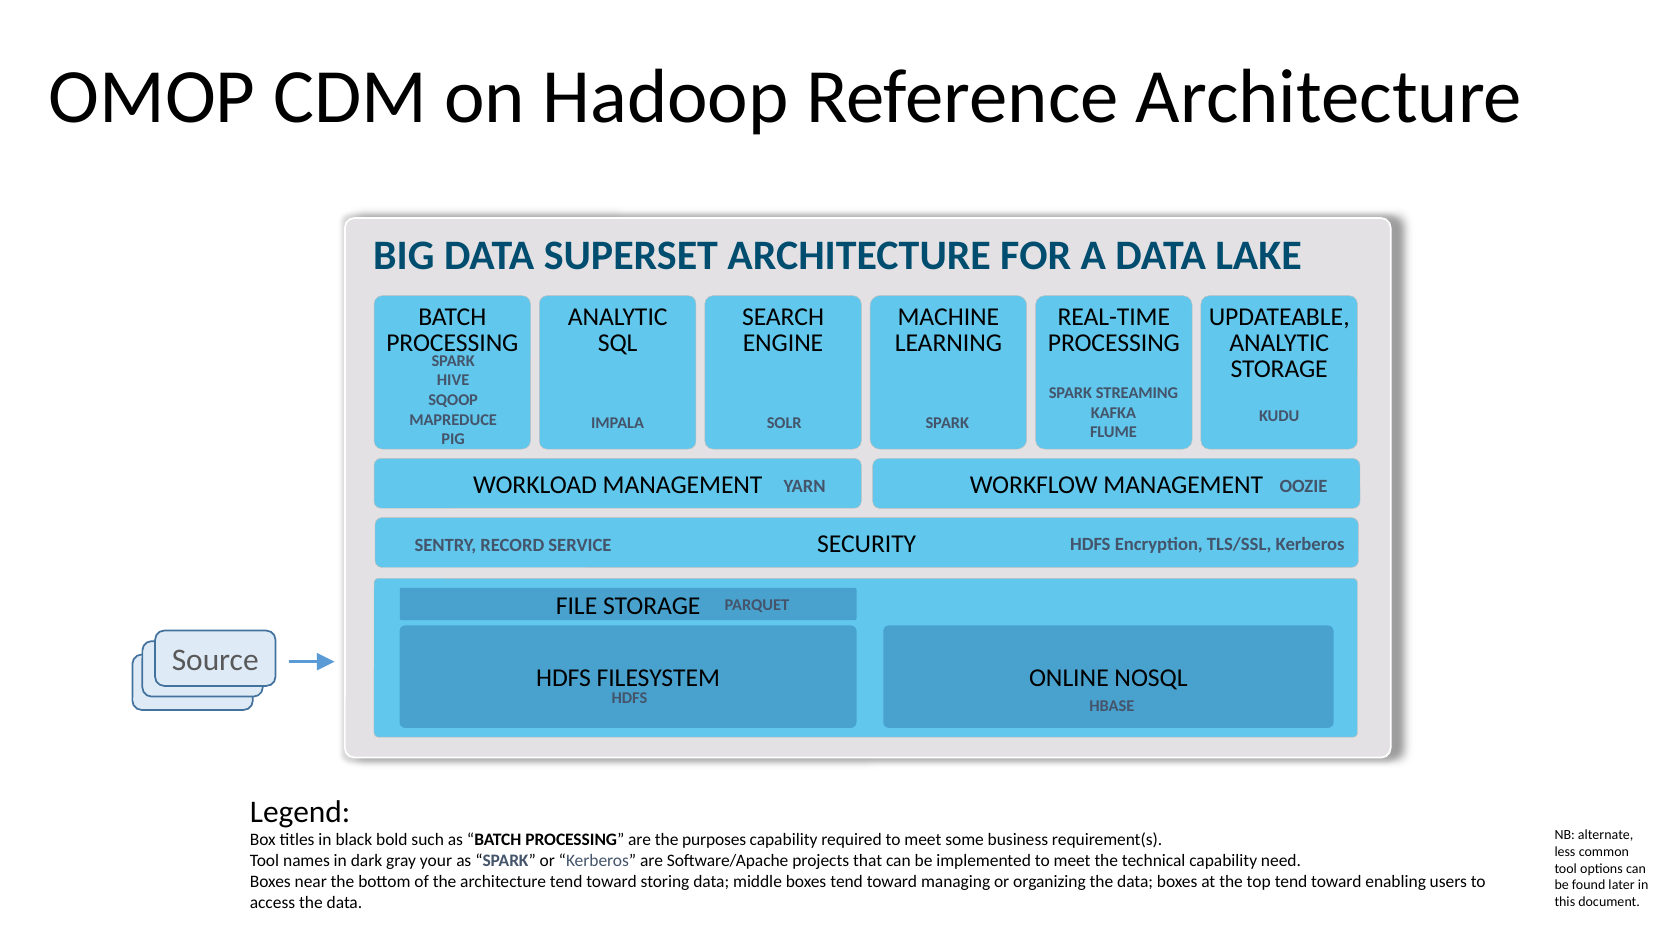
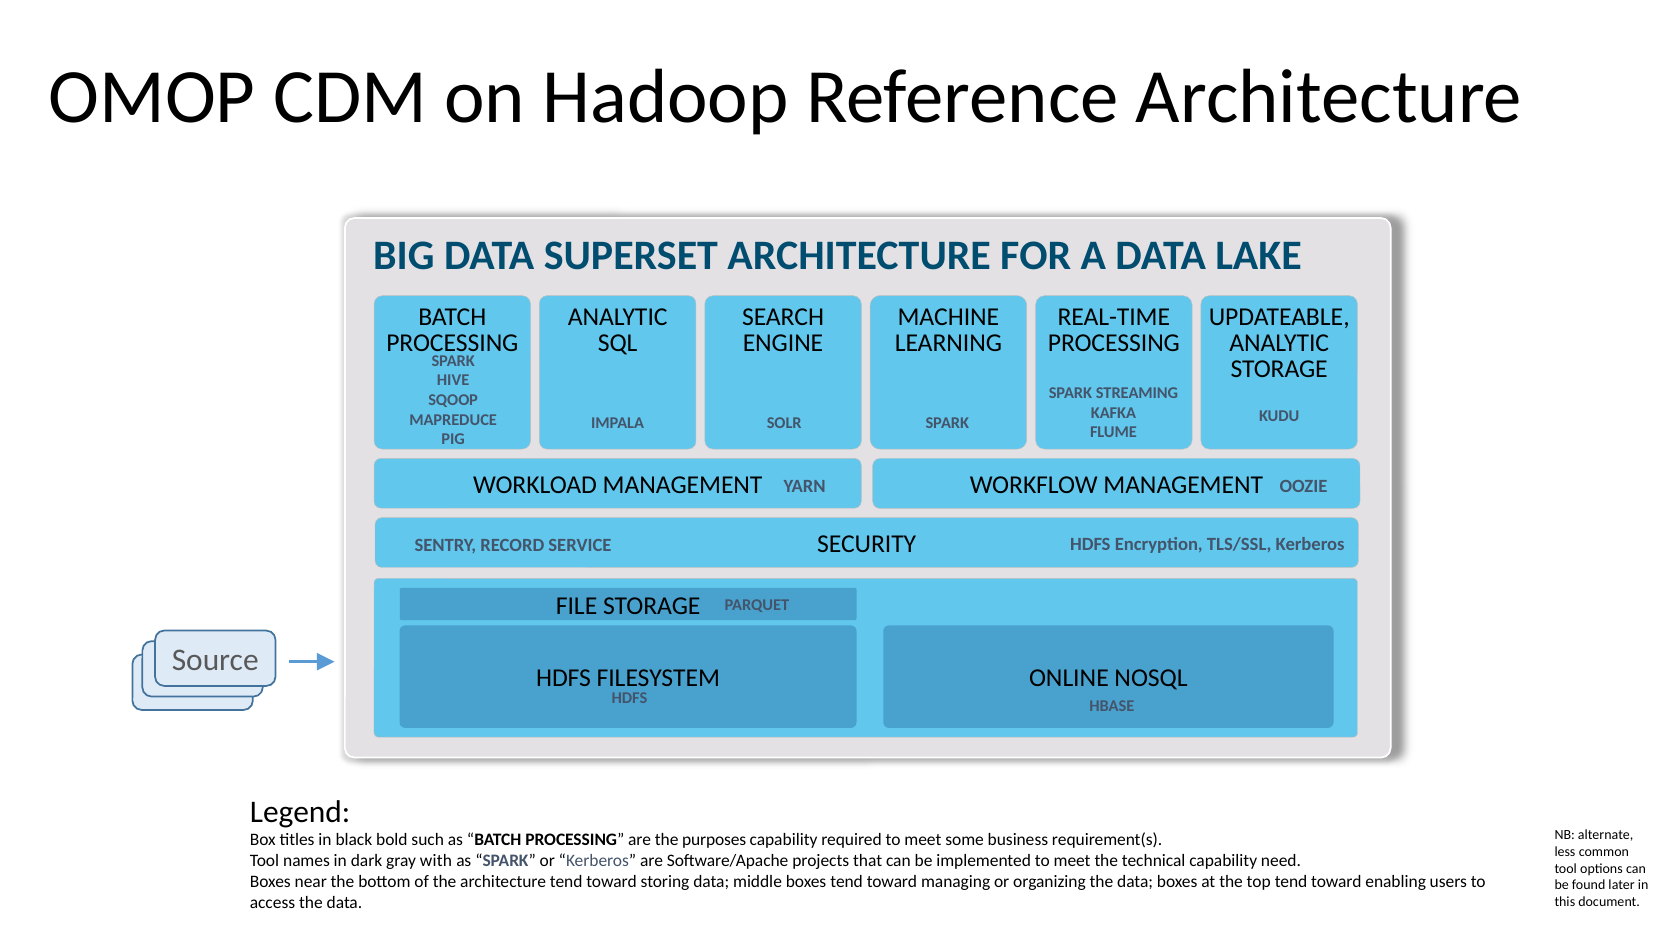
your: your -> with
